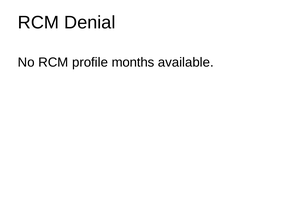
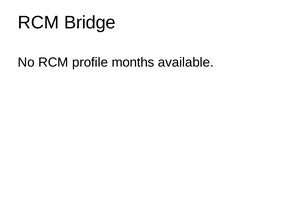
Denial: Denial -> Bridge
